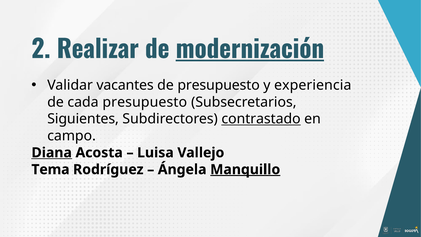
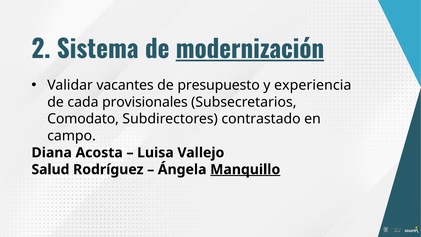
Realizar: Realizar -> Sistema
cada presupuesto: presupuesto -> provisionales
Siguientes: Siguientes -> Comodato
contrastado underline: present -> none
Diana underline: present -> none
Tema: Tema -> Salud
